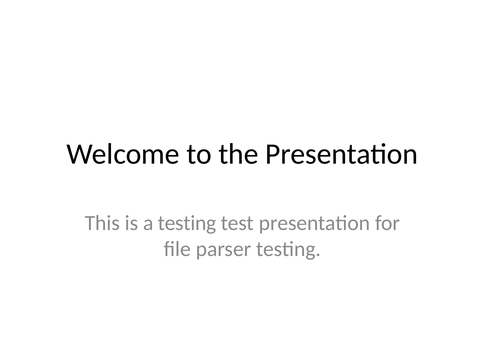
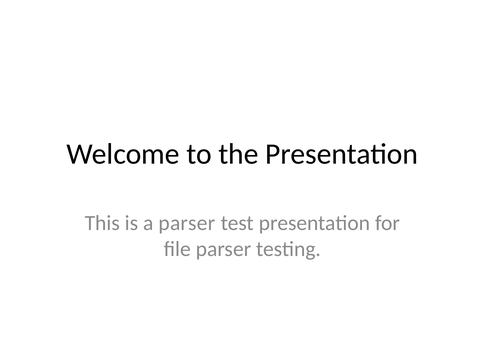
a testing: testing -> parser
